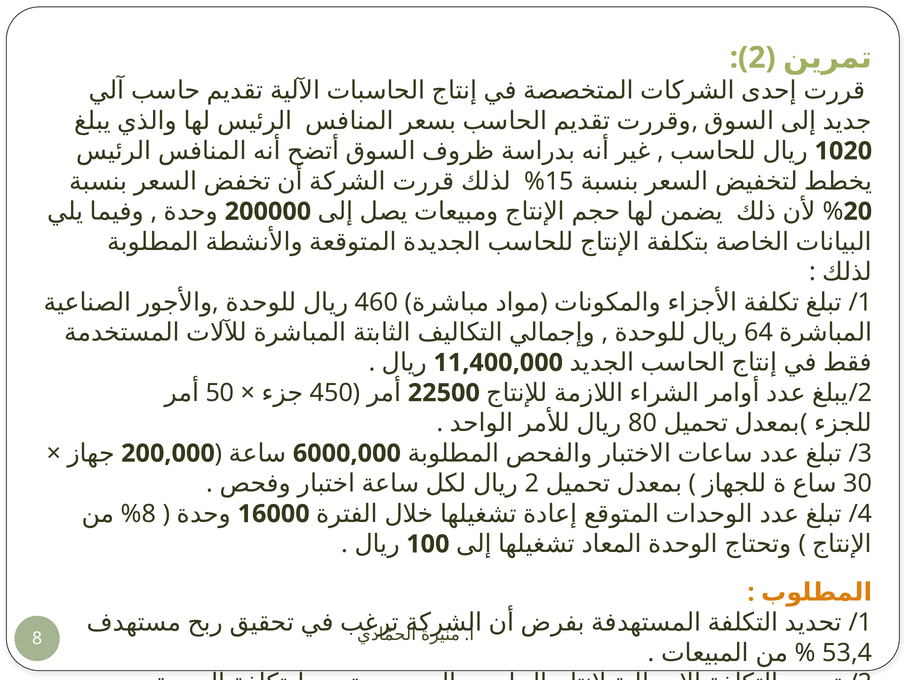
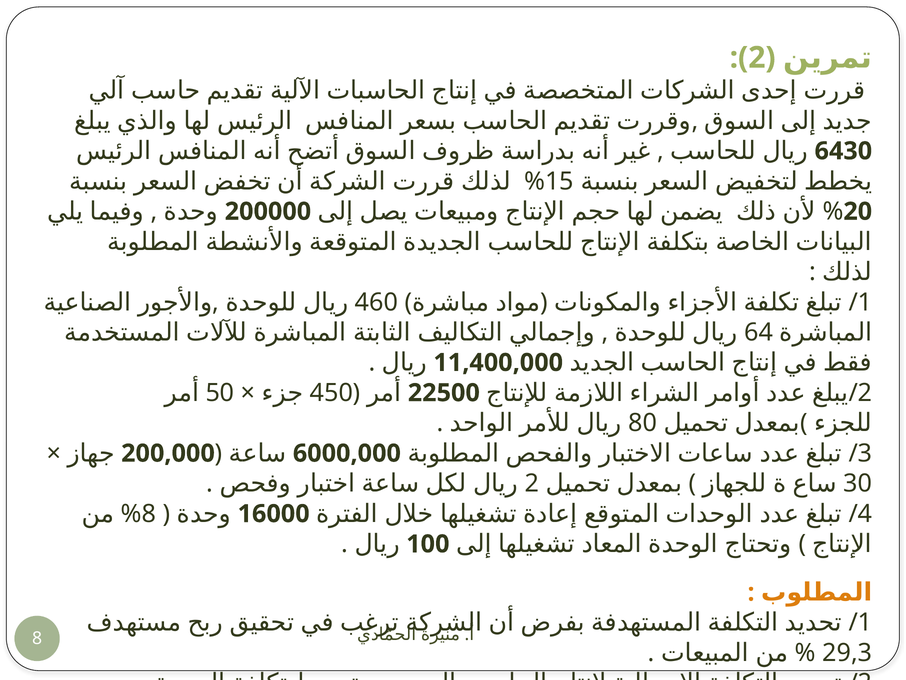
1020: 1020 -> 6430
53,4: 53,4 -> 29,3
